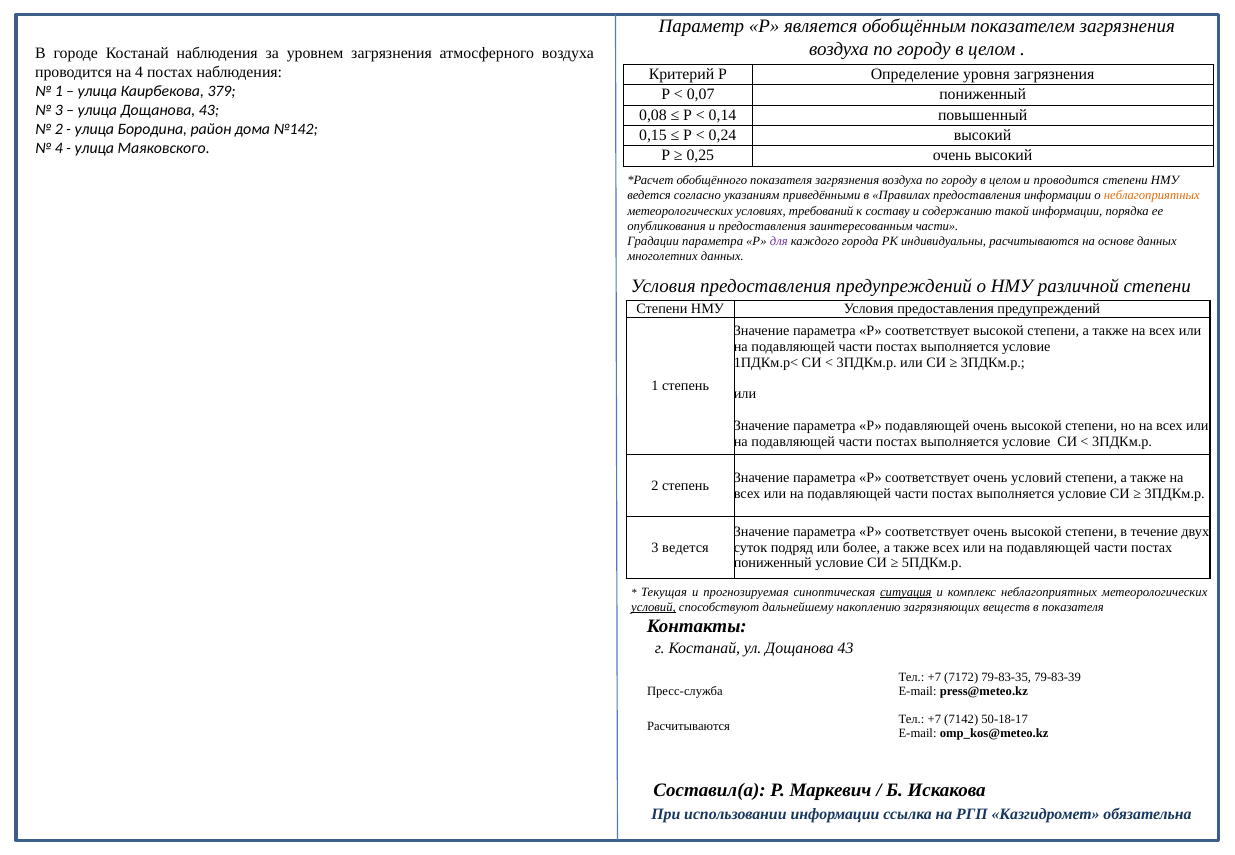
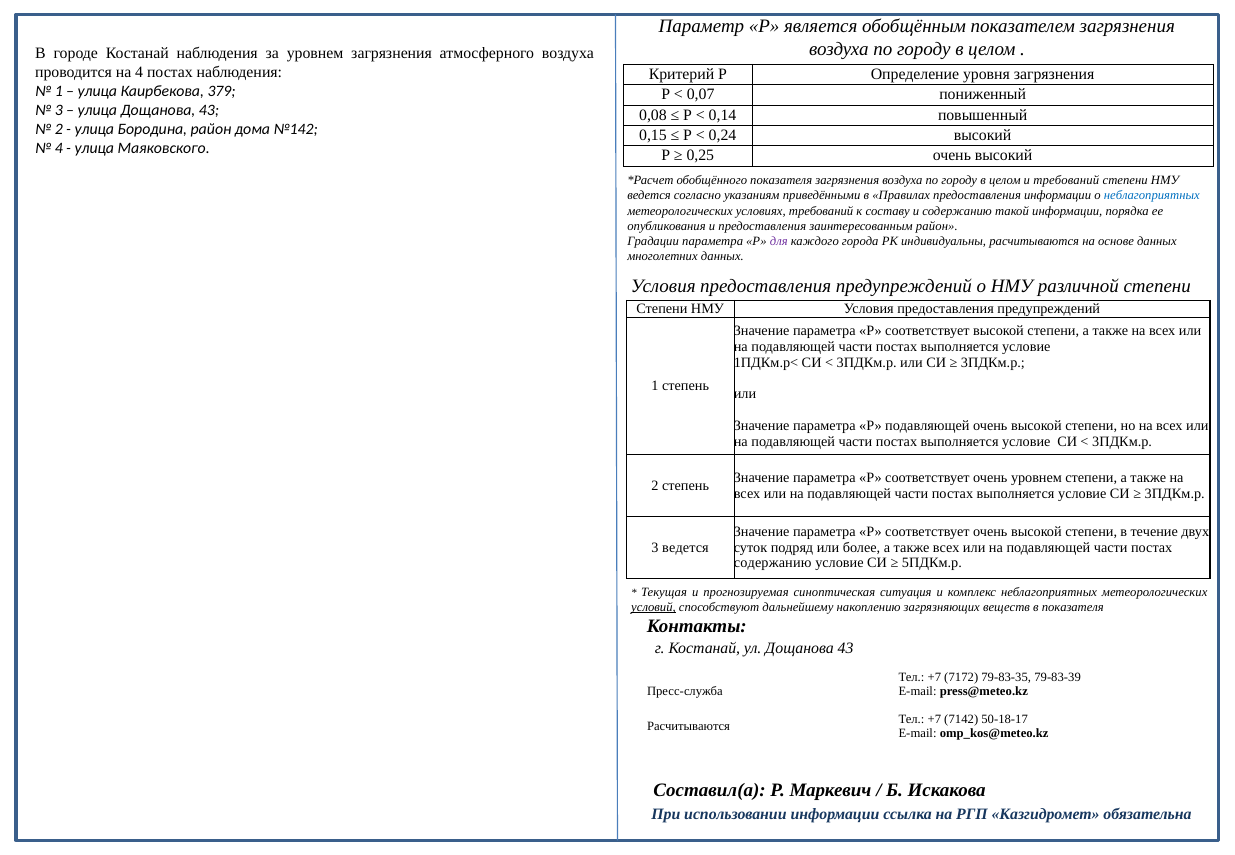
и проводится: проводится -> требований
неблагоприятных at (1152, 196) colour: orange -> blue
заинтересованным части: части -> район
очень условий: условий -> уровнем
пониженный at (773, 563): пониженный -> содержанию
ситуация underline: present -> none
